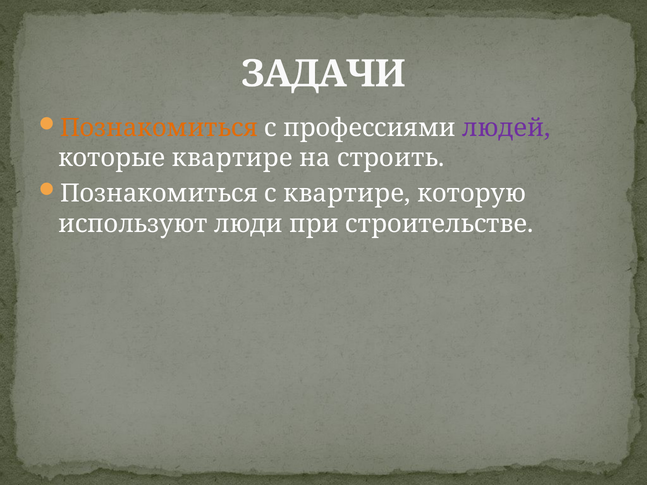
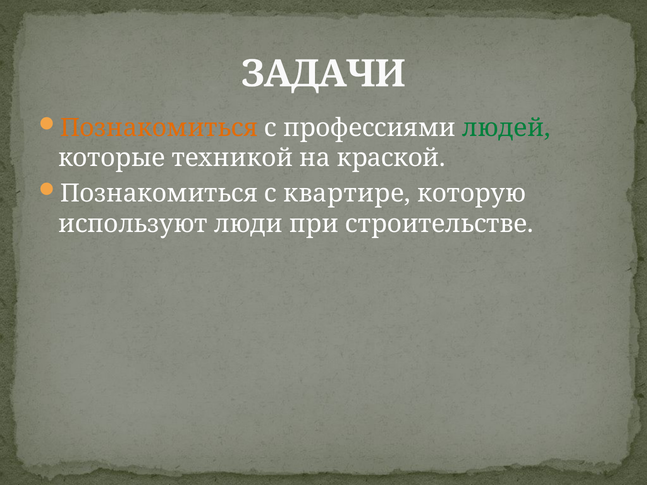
людей colour: purple -> green
которые квартире: квартире -> техникой
строить: строить -> краской
